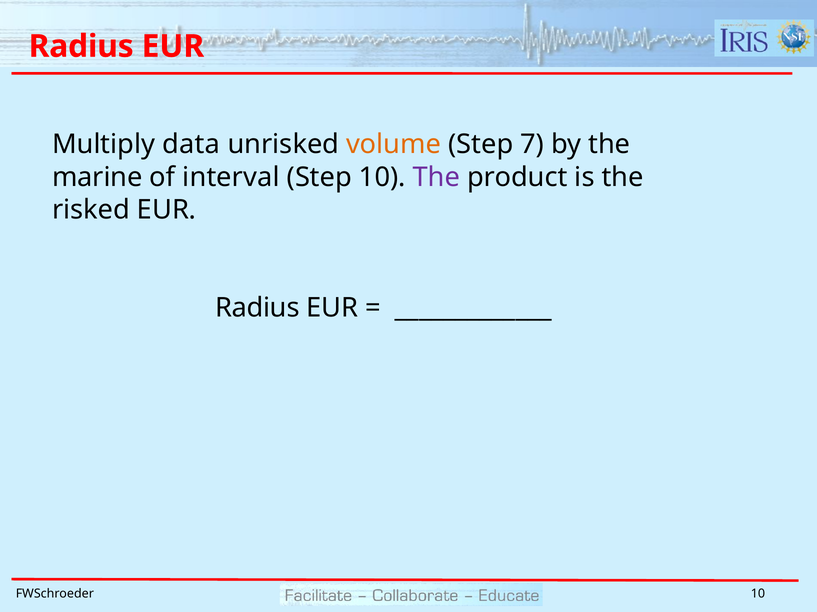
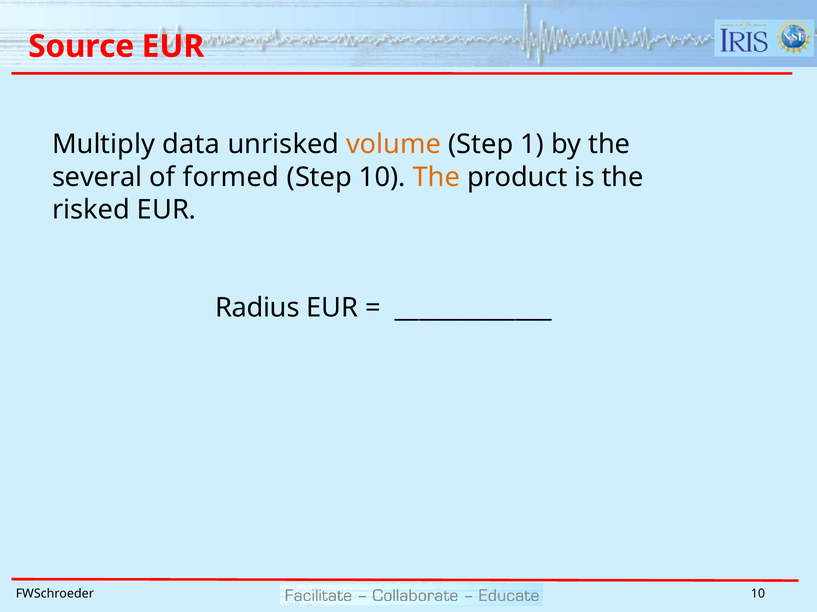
Radius at (81, 46): Radius -> Source
7: 7 -> 1
marine: marine -> several
interval: interval -> formed
The at (436, 177) colour: purple -> orange
